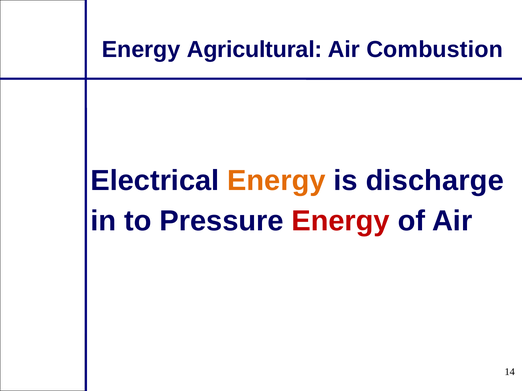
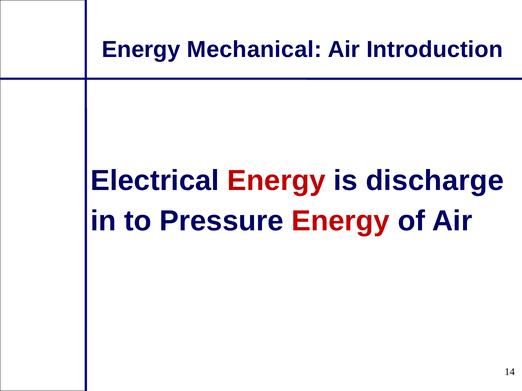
Agricultural: Agricultural -> Mechanical
Combustion: Combustion -> Introduction
Energy at (276, 181) colour: orange -> red
